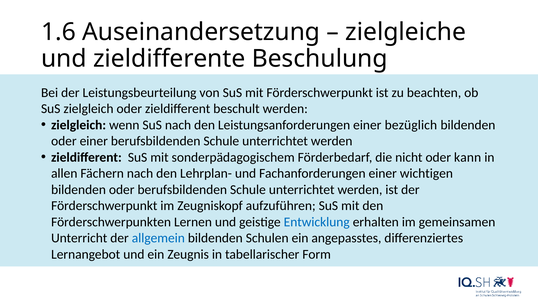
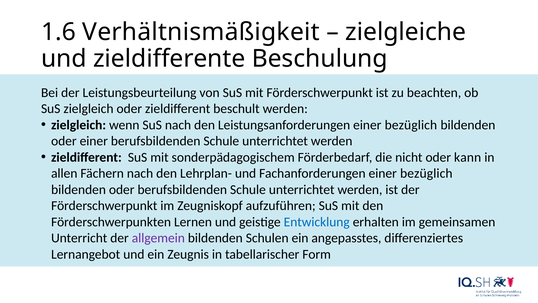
Auseinandersetzung: Auseinandersetzung -> Verhältnismäßigkeit
Fachanforderungen einer wichtigen: wichtigen -> bezüglich
allgemein colour: blue -> purple
